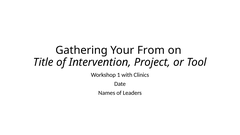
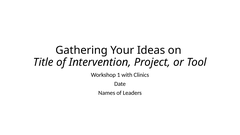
From: From -> Ideas
